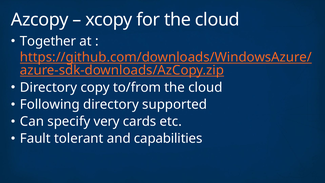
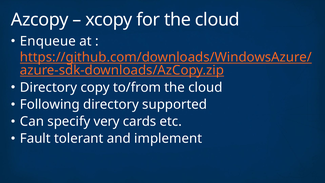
Together: Together -> Enqueue
capabilities: capabilities -> implement
